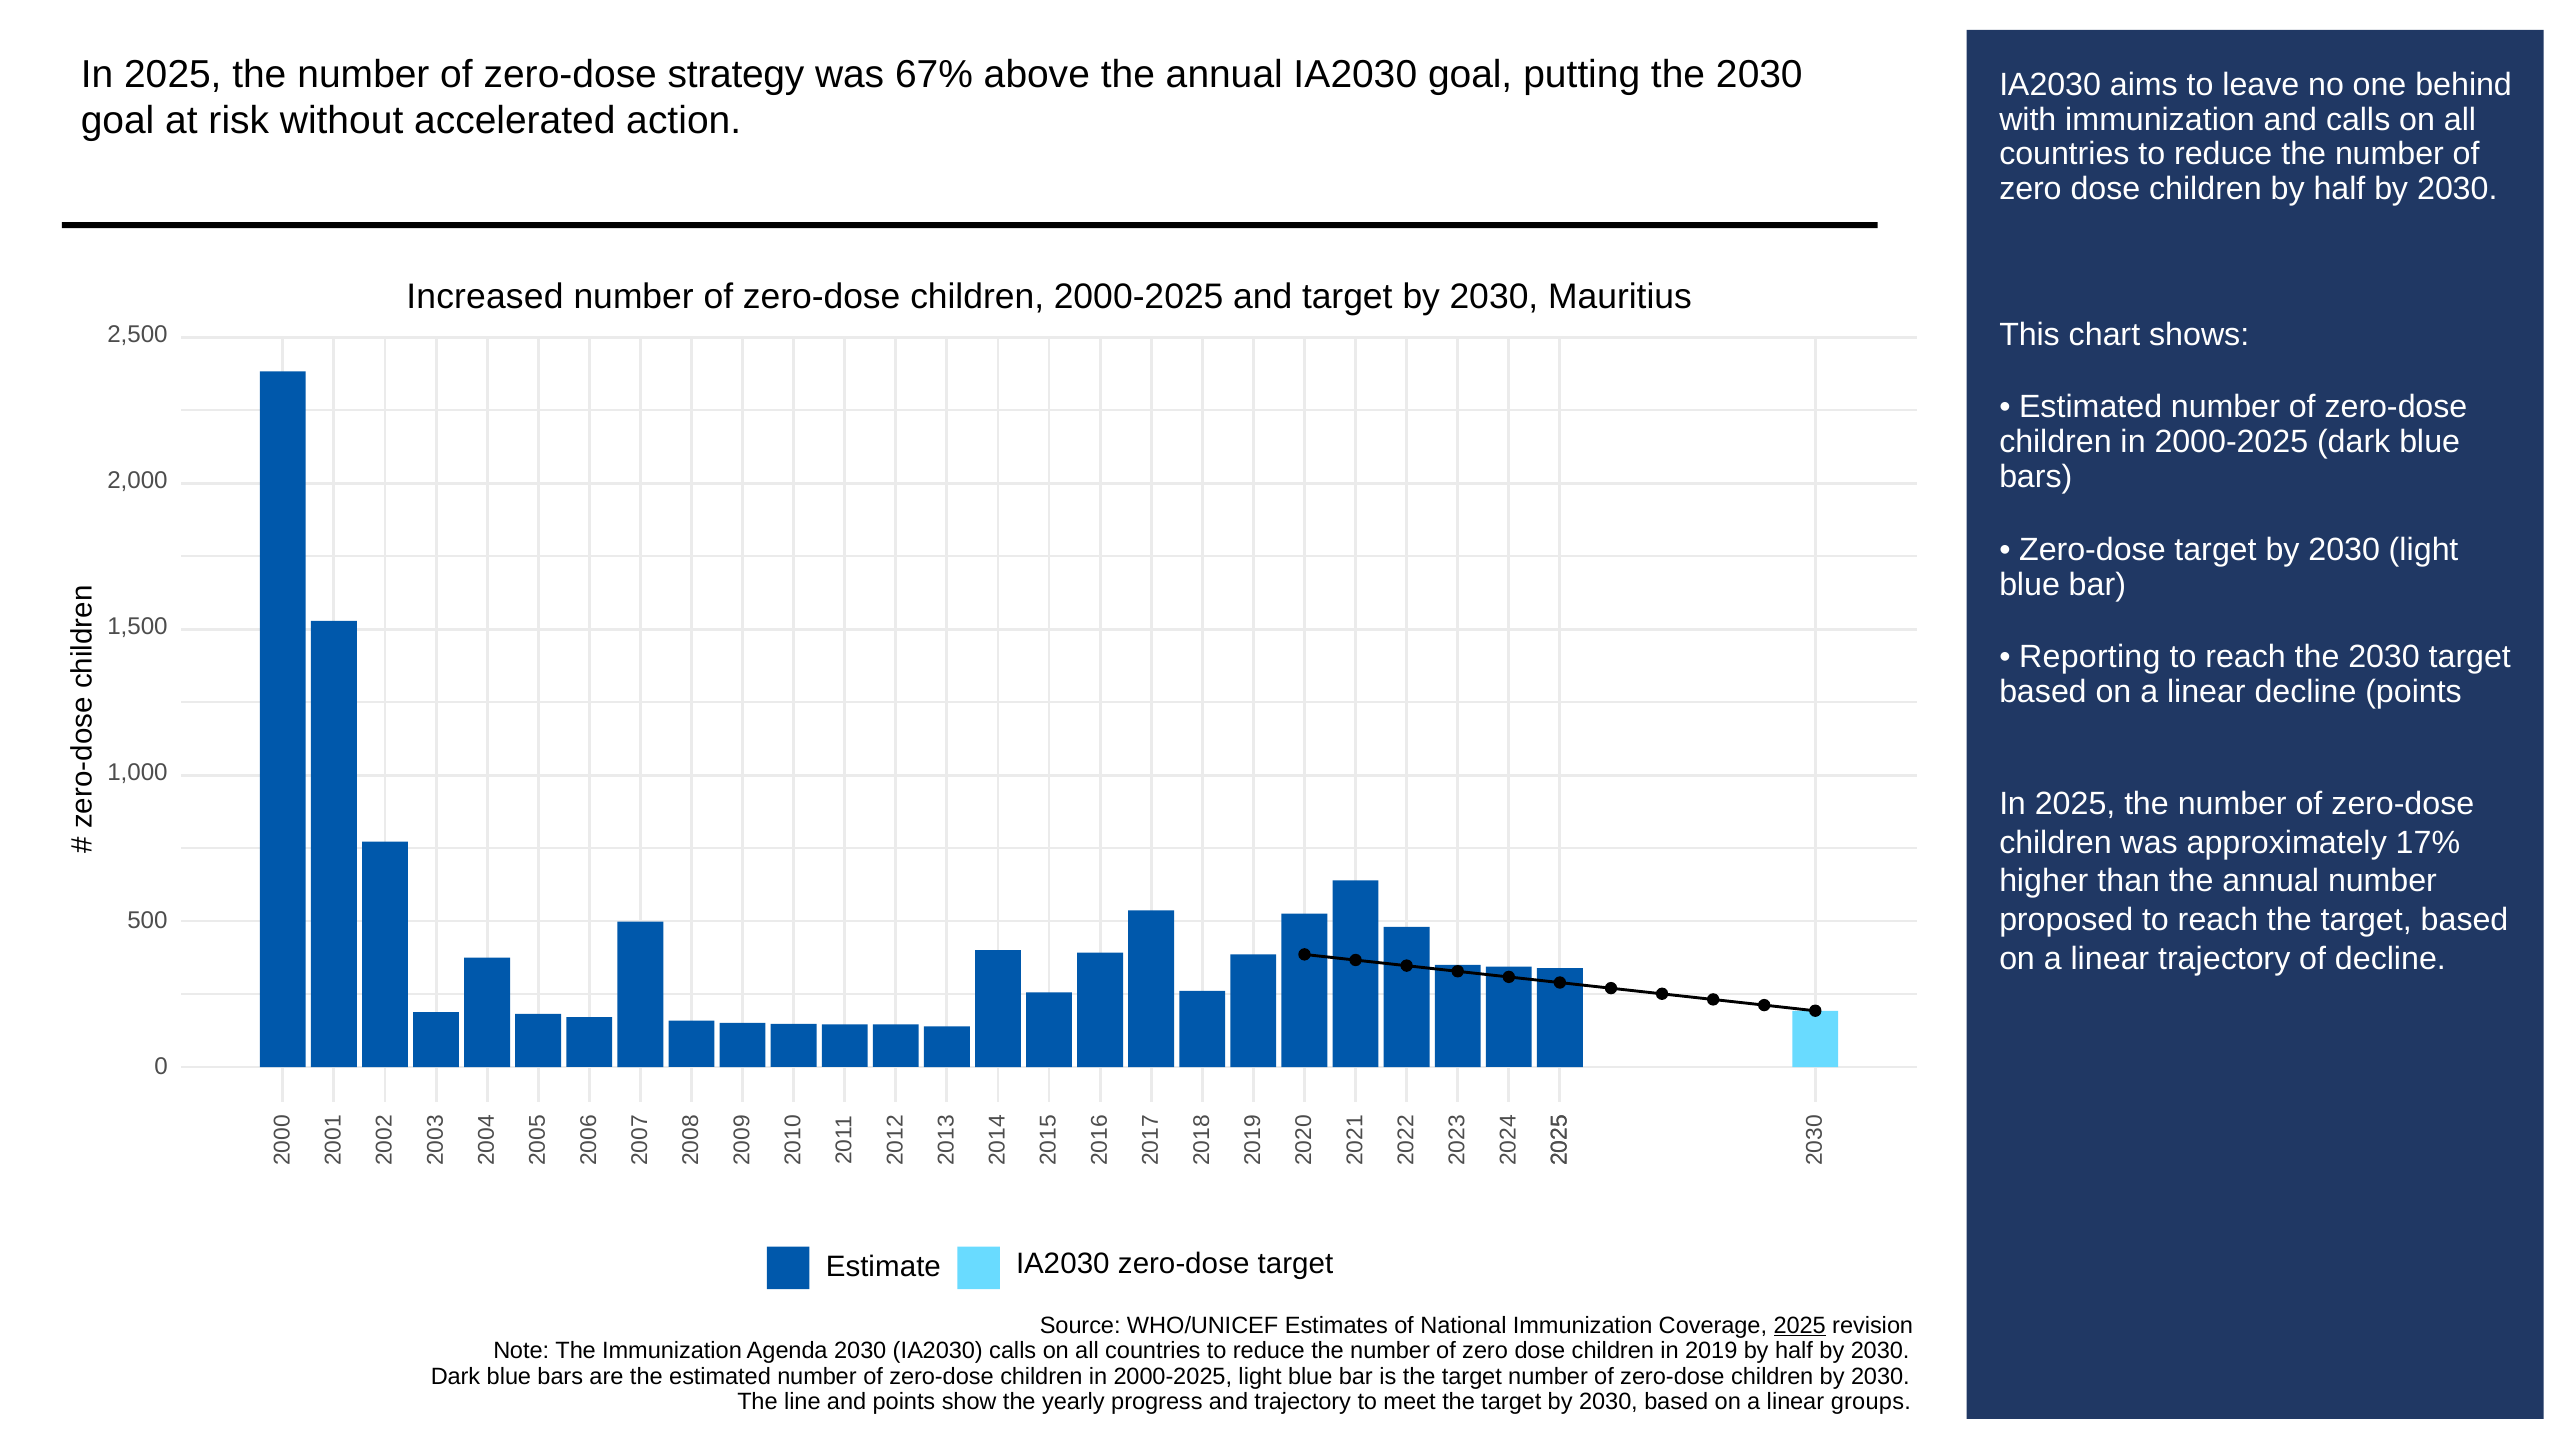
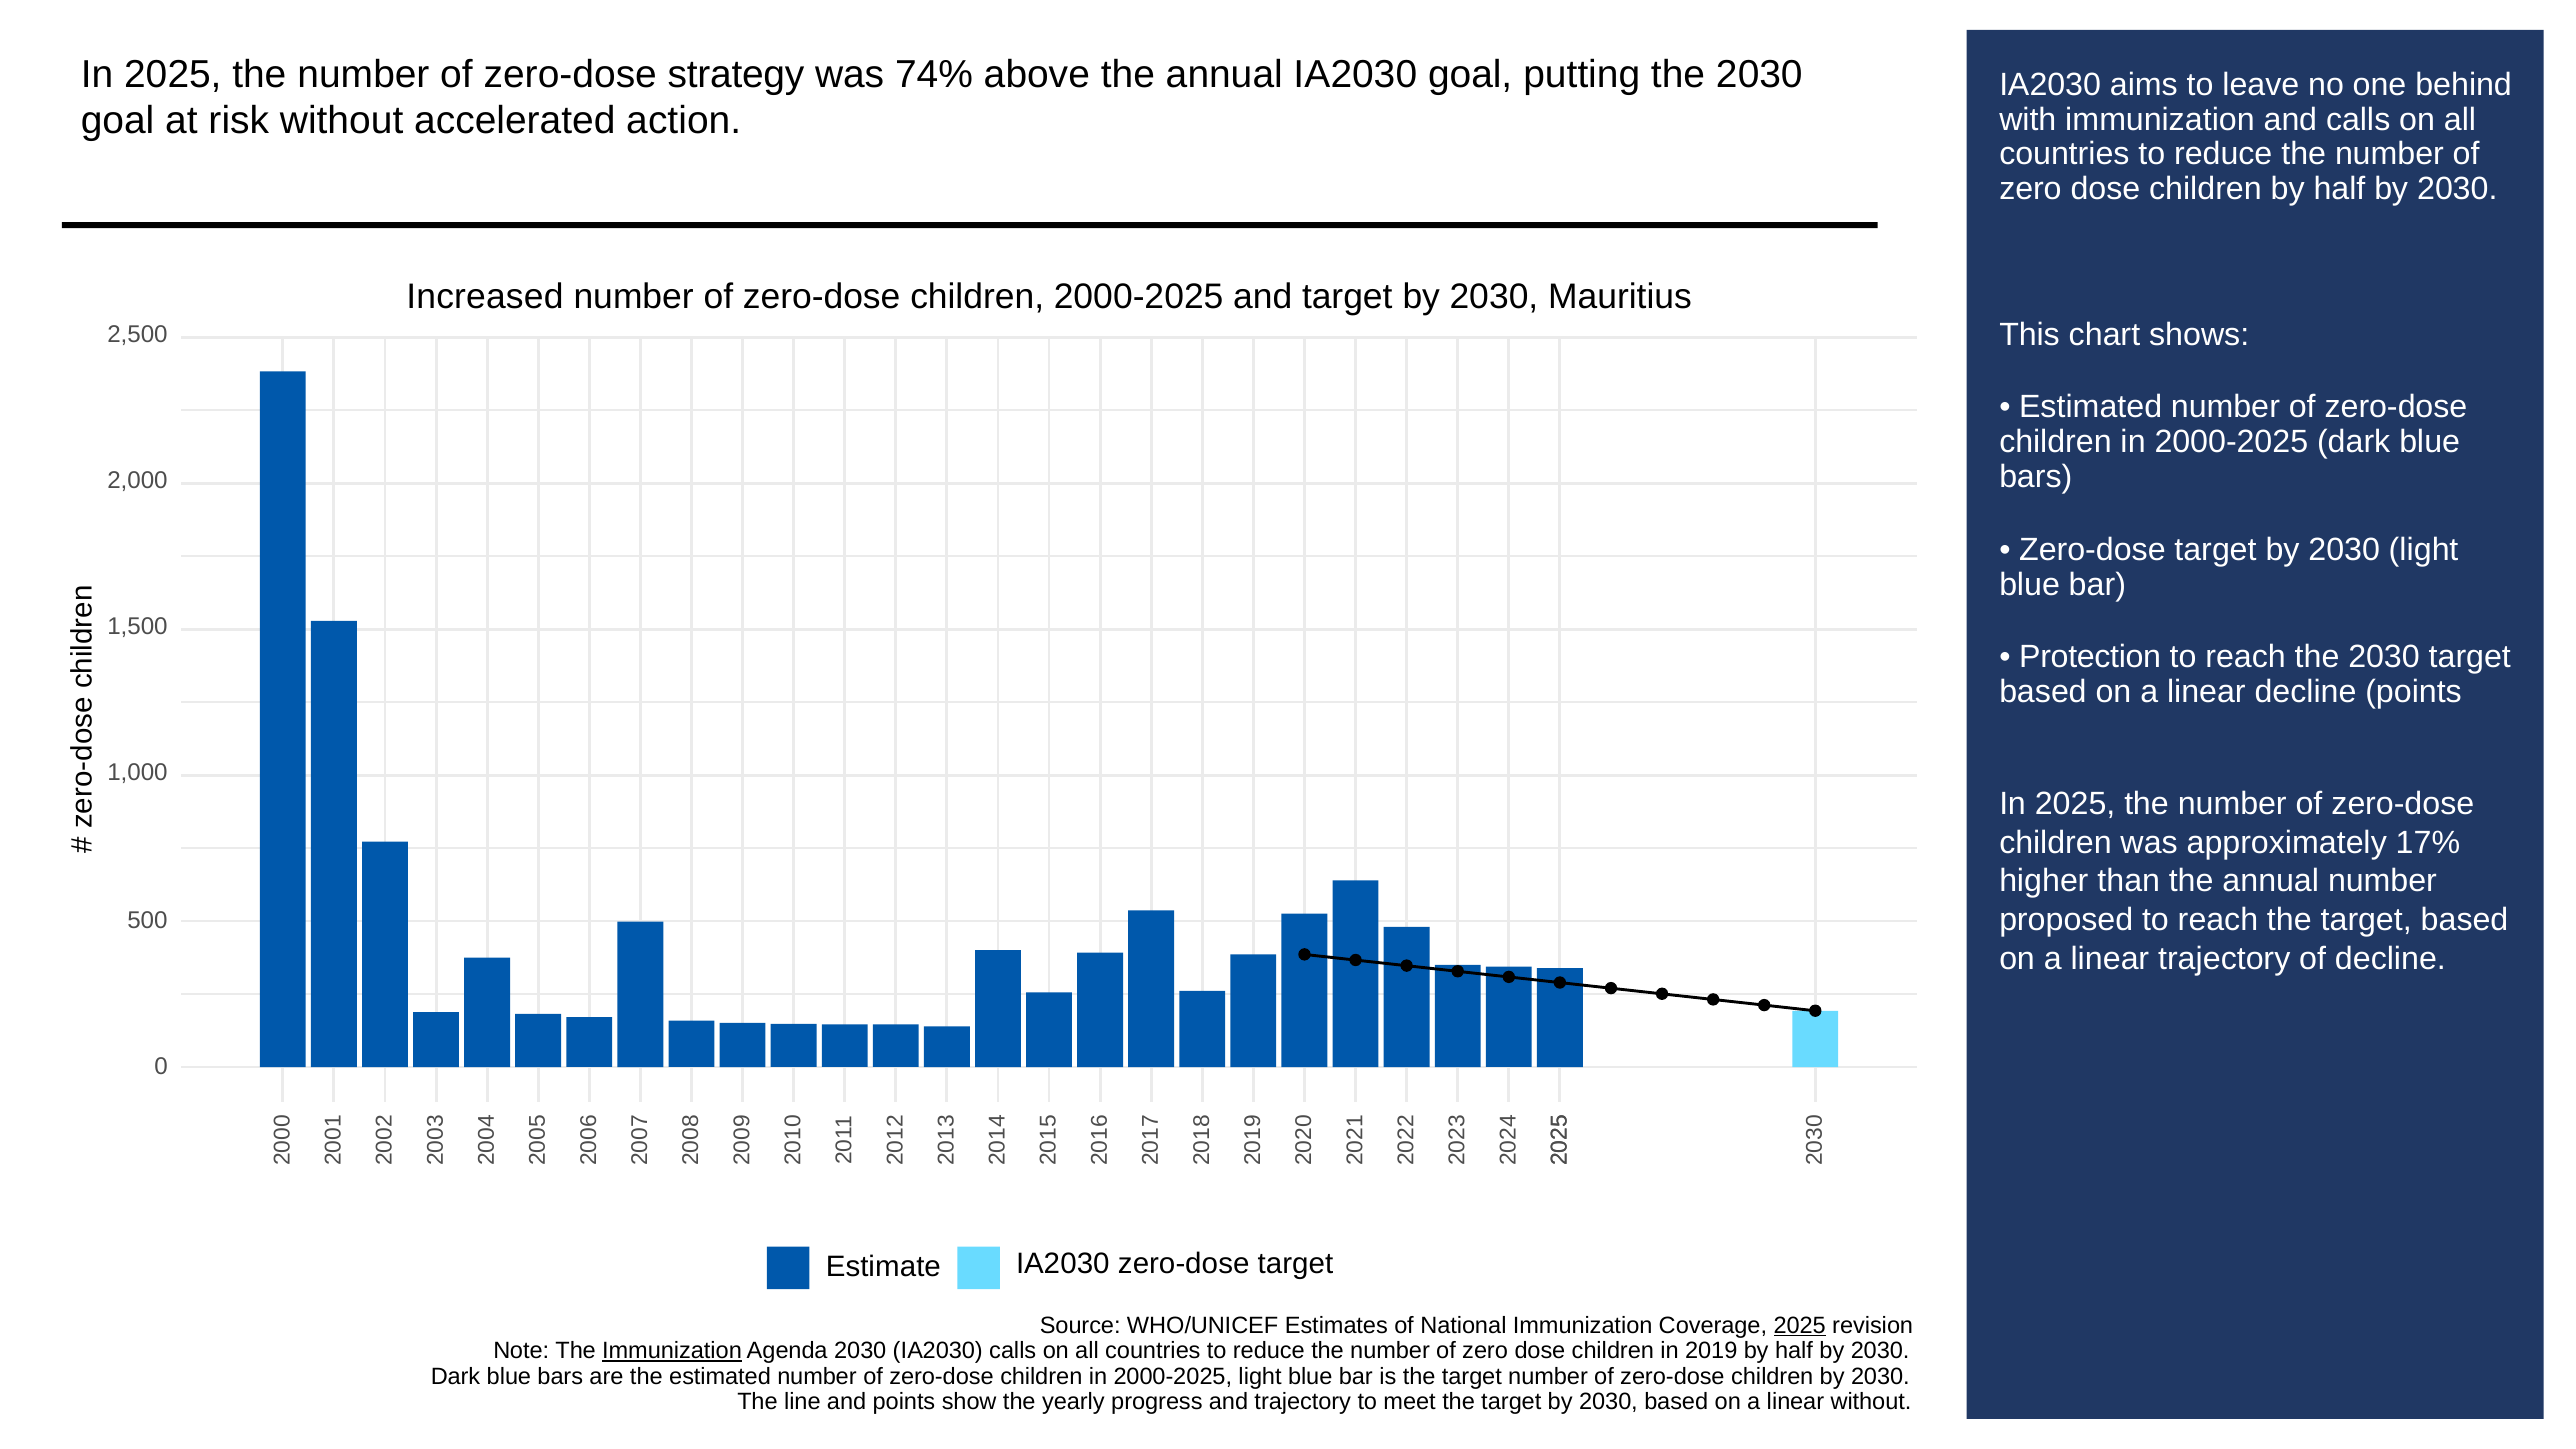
67%: 67% -> 74%
Reporting: Reporting -> Protection
Immunization at (672, 1351) underline: none -> present
linear groups: groups -> without
